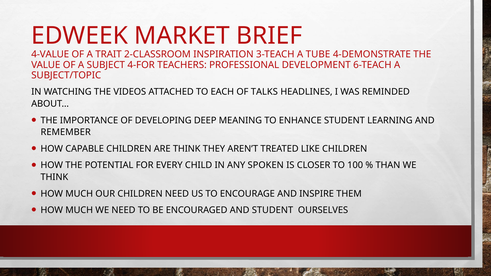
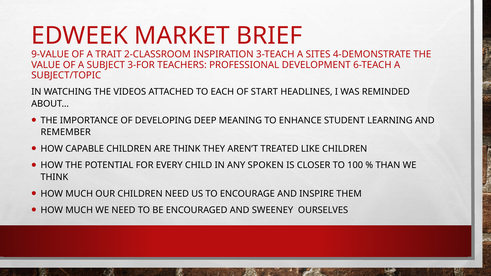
4-VALUE: 4-VALUE -> 9-VALUE
TUBE: TUBE -> SITES
4-FOR: 4-FOR -> 3-FOR
TALKS: TALKS -> START
AND STUDENT: STUDENT -> SWEENEY
